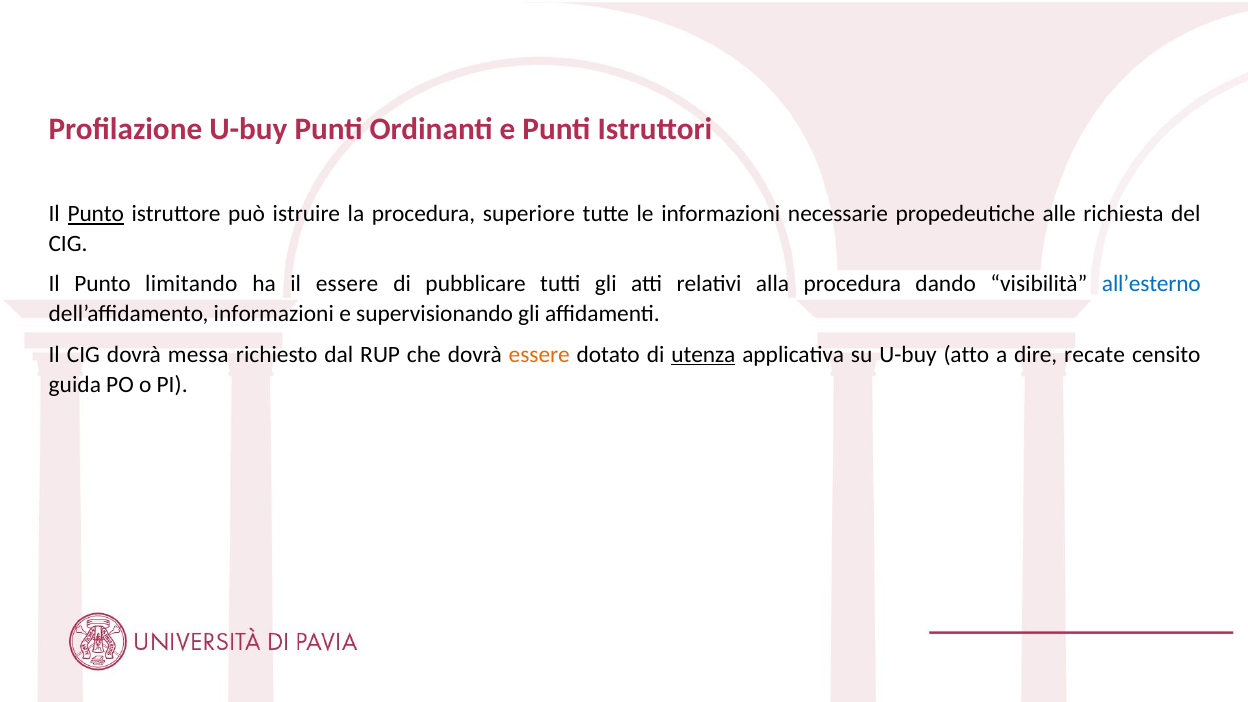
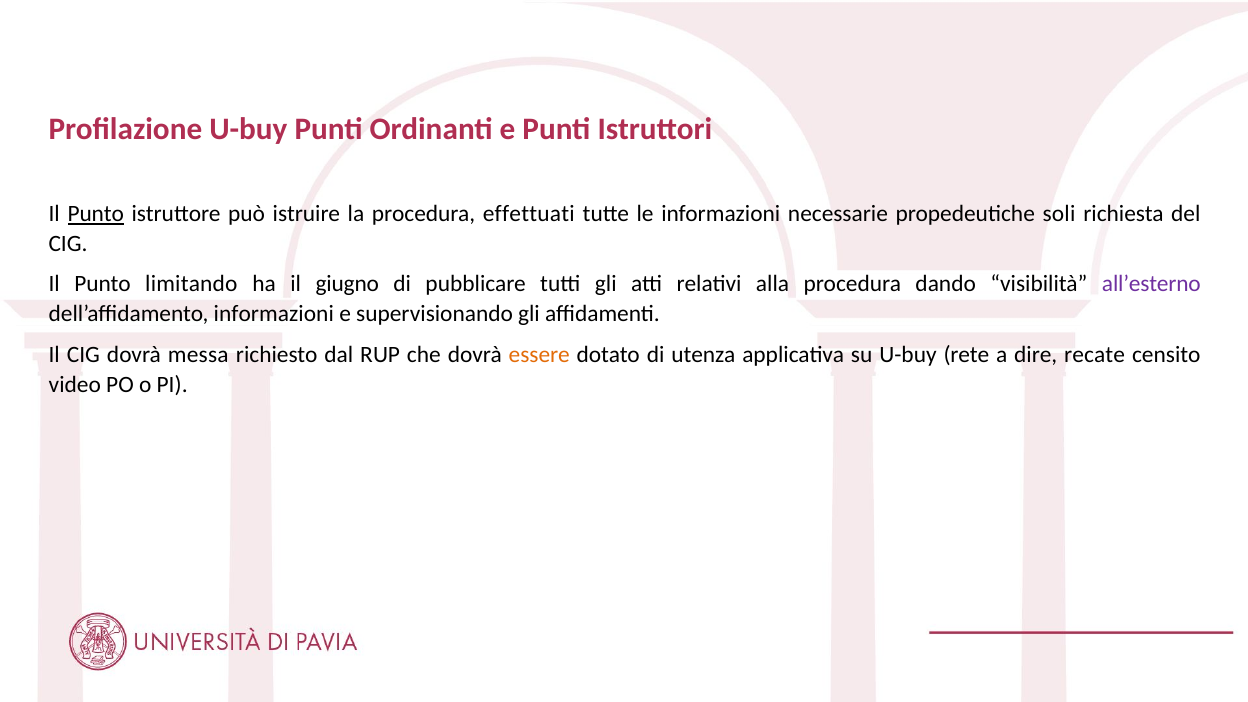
superiore: superiore -> effettuati
alle: alle -> soli
il essere: essere -> giugno
all’esterno colour: blue -> purple
utenza underline: present -> none
atto: atto -> rete
guida: guida -> video
